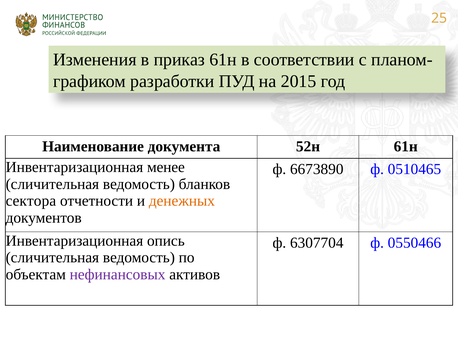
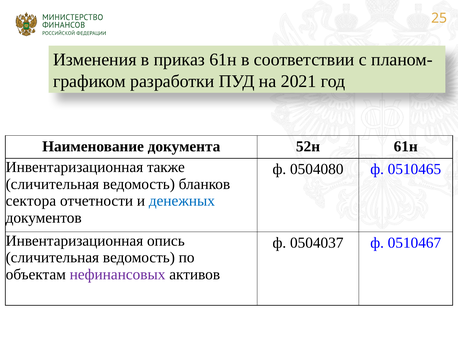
2015: 2015 -> 2021
менее: менее -> также
6673890: 6673890 -> 0504080
денежных colour: orange -> blue
6307704: 6307704 -> 0504037
0550466: 0550466 -> 0510467
